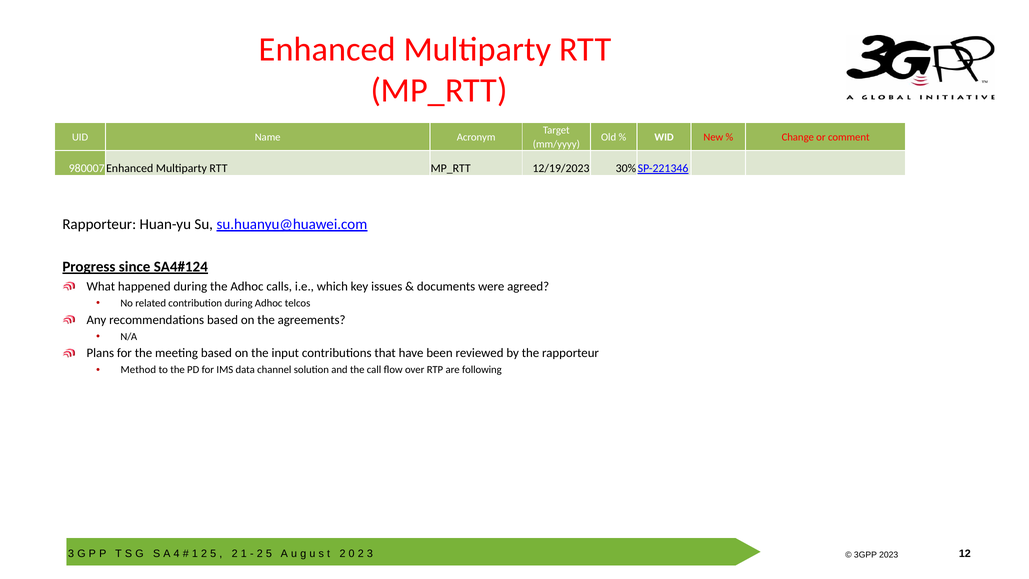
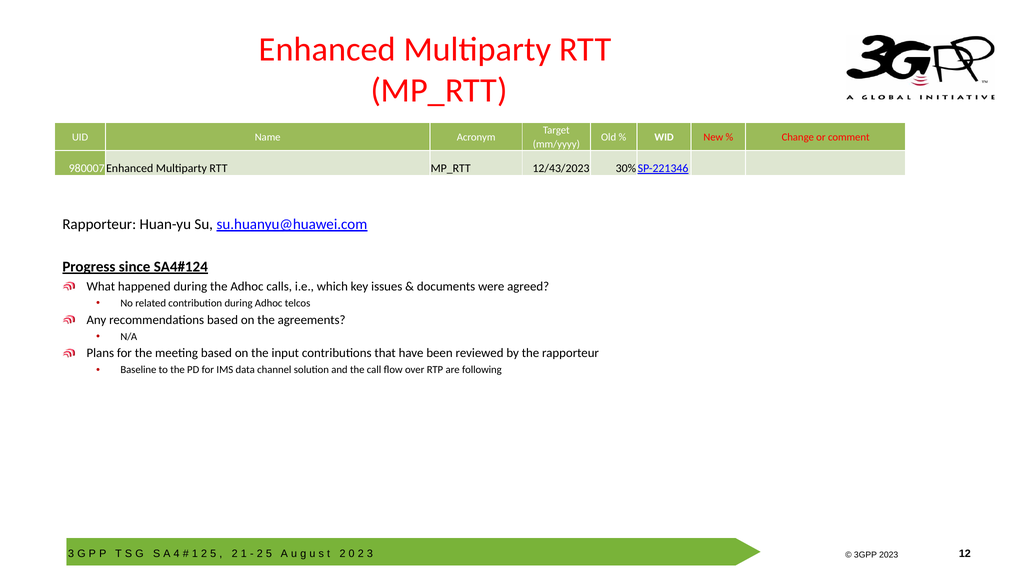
12/19/2023: 12/19/2023 -> 12/43/2023
Method: Method -> Baseline
